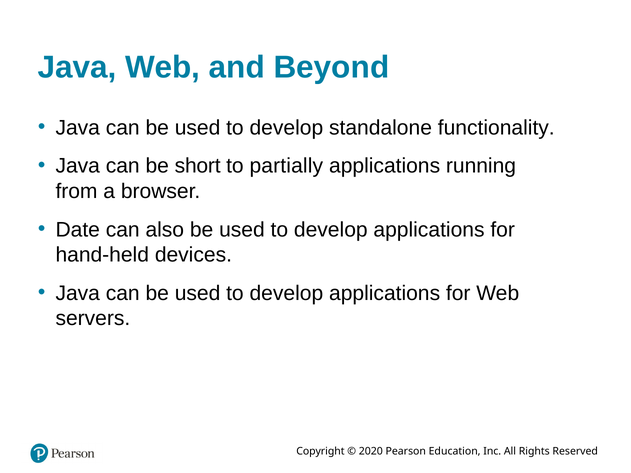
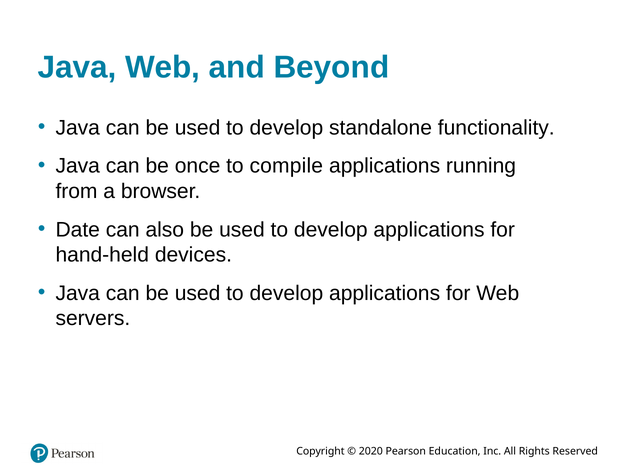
short: short -> once
partially: partially -> compile
